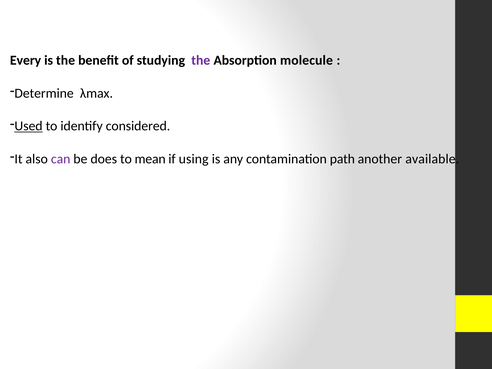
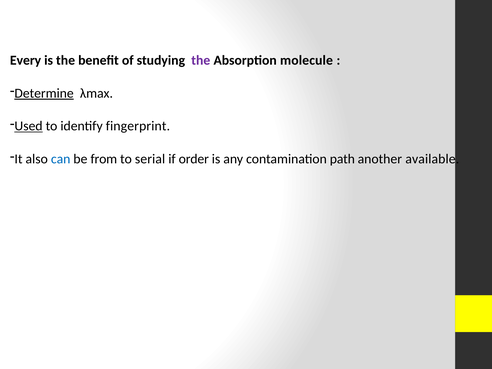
Determine underline: none -> present
considered: considered -> fingerprint
can colour: purple -> blue
does: does -> from
mean: mean -> serial
using: using -> order
